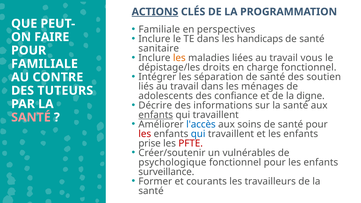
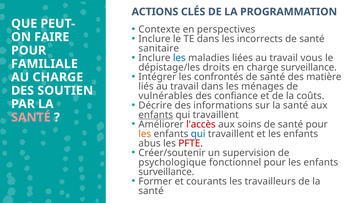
ACTIONS underline: present -> none
Familiale at (159, 29): Familiale -> Contexte
handicaps: handicaps -> incorrects
les at (179, 58) colour: orange -> blue
charge fonctionnel: fonctionnel -> surveillance
séparation: séparation -> confrontés
soutien: soutien -> matière
AU CONTRE: CONTRE -> CHARGE
TUTEURS: TUTEURS -> SOUTIEN
adolescents: adolescents -> vulnérables
digne: digne -> coûts
l'accès colour: blue -> red
les at (145, 134) colour: red -> orange
prise: prise -> abus
vulnérables: vulnérables -> supervision
